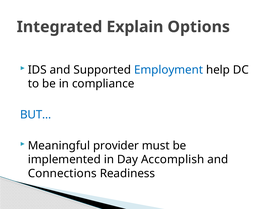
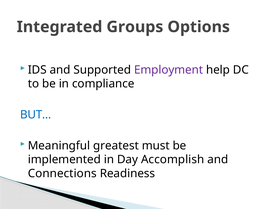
Explain: Explain -> Groups
Employment colour: blue -> purple
provider: provider -> greatest
